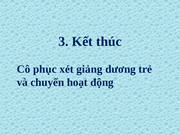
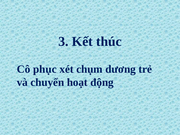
giảng: giảng -> chụm
